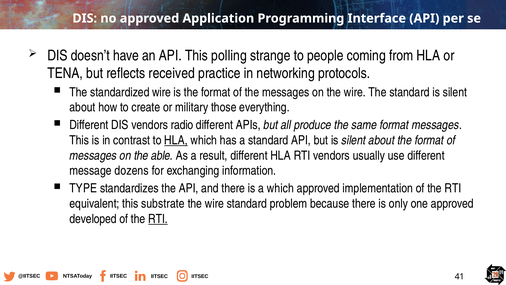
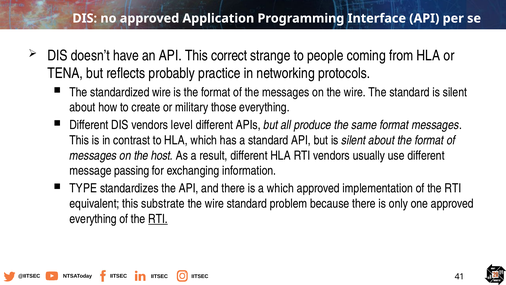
polling: polling -> correct
received: received -> probably
radio: radio -> level
HLA at (176, 140) underline: present -> none
able: able -> host
dozens: dozens -> passing
developed at (93, 219): developed -> everything
